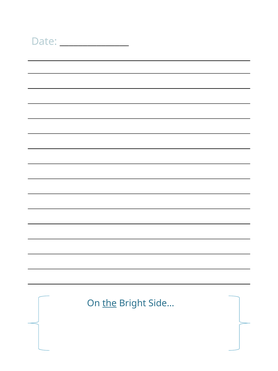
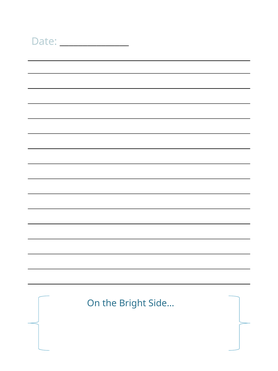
the underline: present -> none
